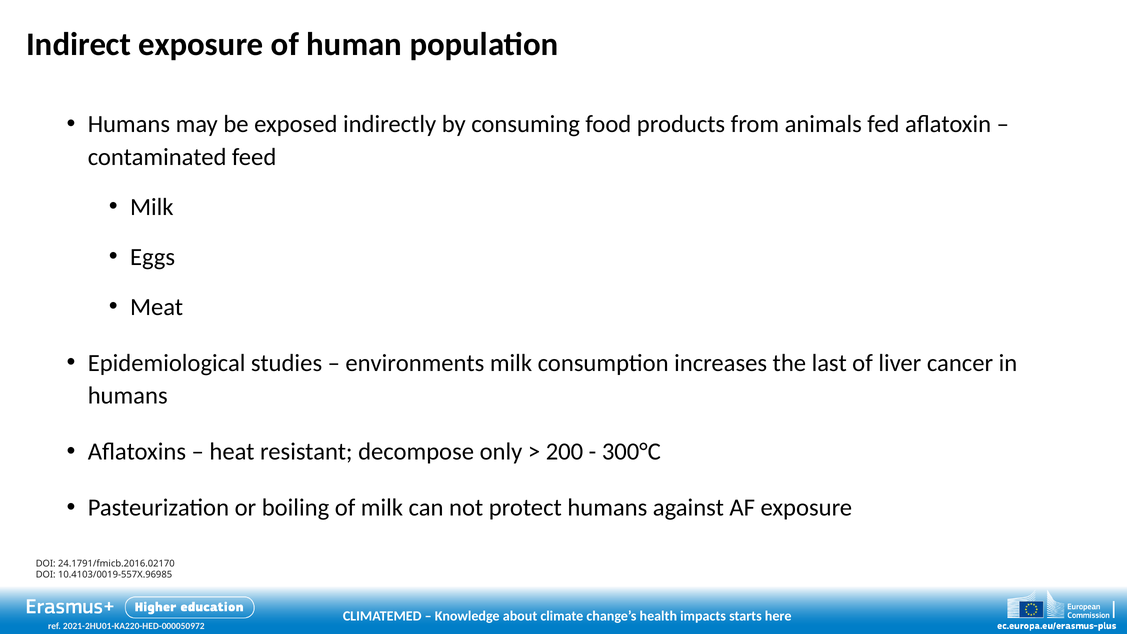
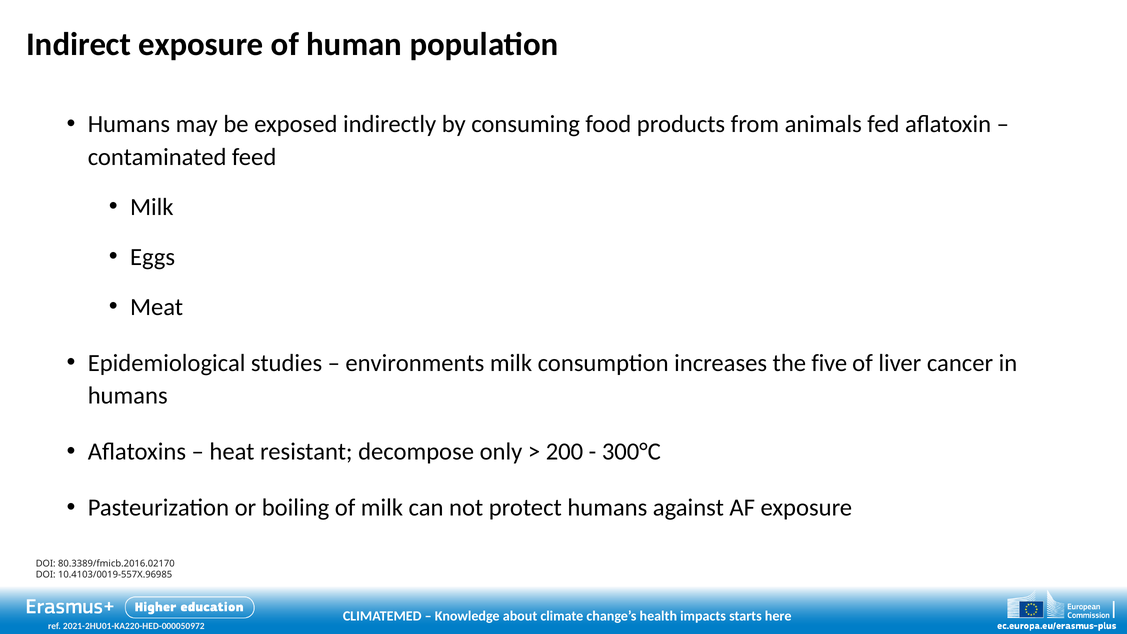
last: last -> five
24.1791/fmicb.2016.02170: 24.1791/fmicb.2016.02170 -> 80.3389/fmicb.2016.02170
